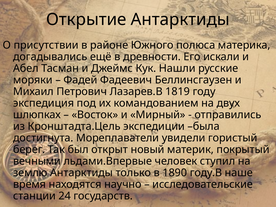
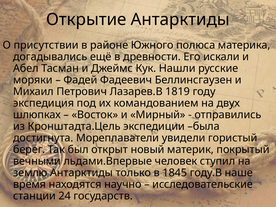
1890: 1890 -> 1845
